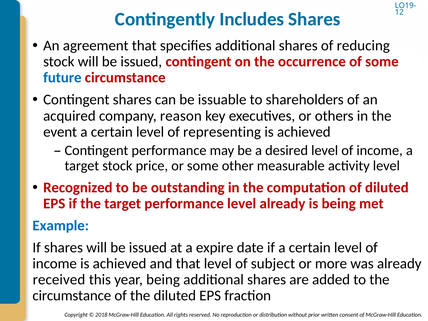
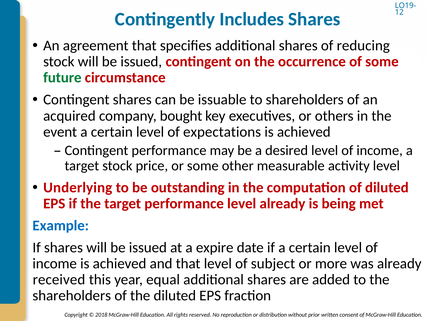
future colour: blue -> green
reason: reason -> bought
representing: representing -> expectations
Recognized: Recognized -> Underlying
year being: being -> equal
circumstance at (72, 296): circumstance -> shareholders
